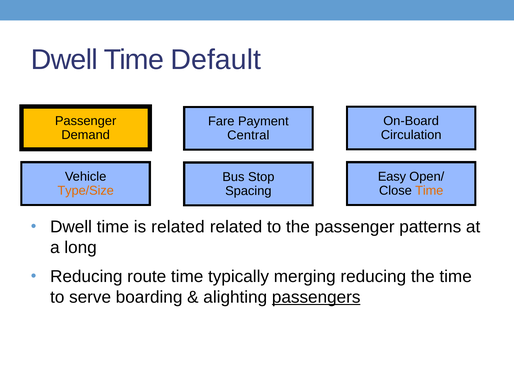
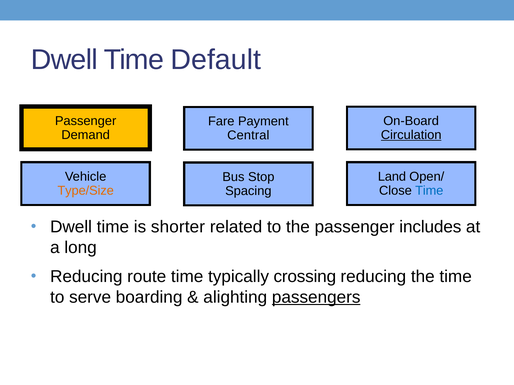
Circulation underline: none -> present
Easy: Easy -> Land
Time at (429, 191) colour: orange -> blue
is related: related -> shorter
patterns: patterns -> includes
merging: merging -> crossing
